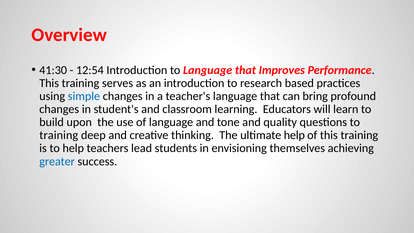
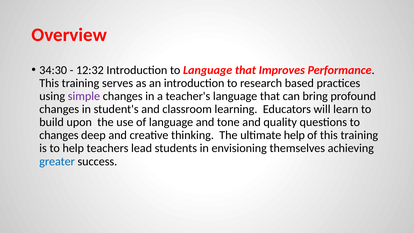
41:30: 41:30 -> 34:30
12:54: 12:54 -> 12:32
simple colour: blue -> purple
training at (59, 135): training -> changes
